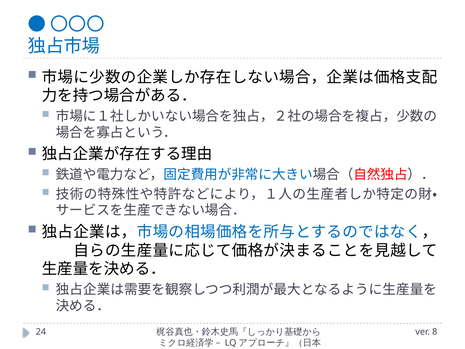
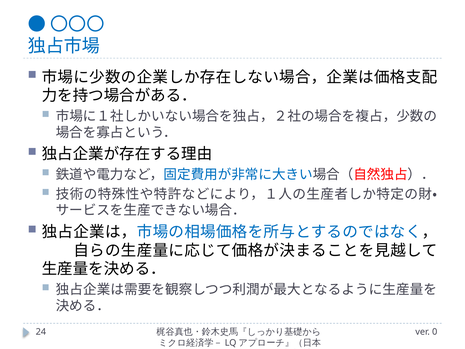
8: 8 -> 0
